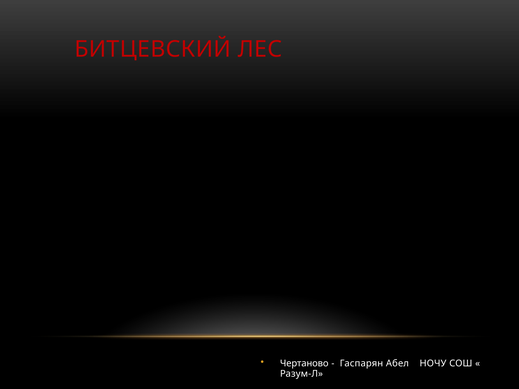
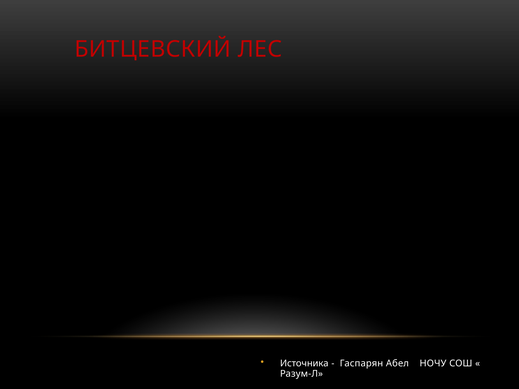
Чертаново: Чертаново -> Источника
